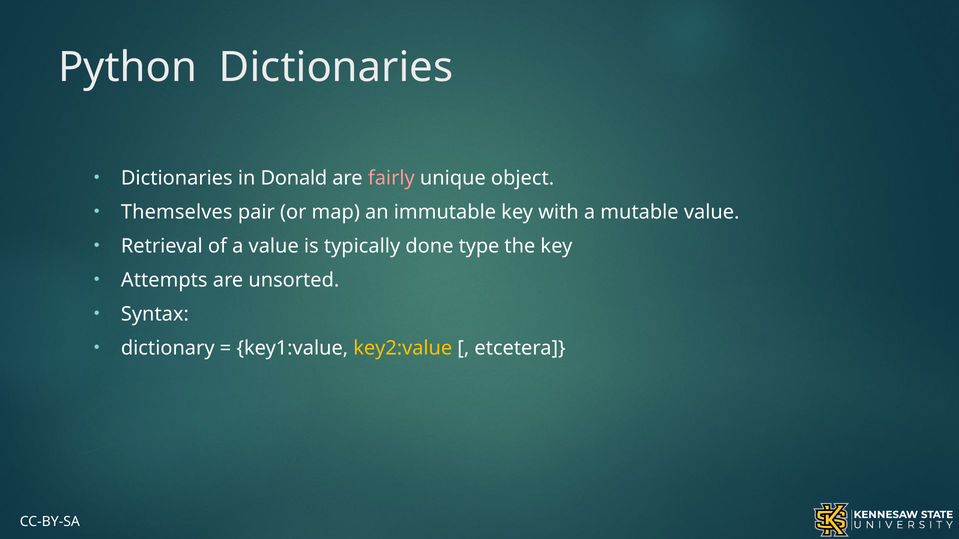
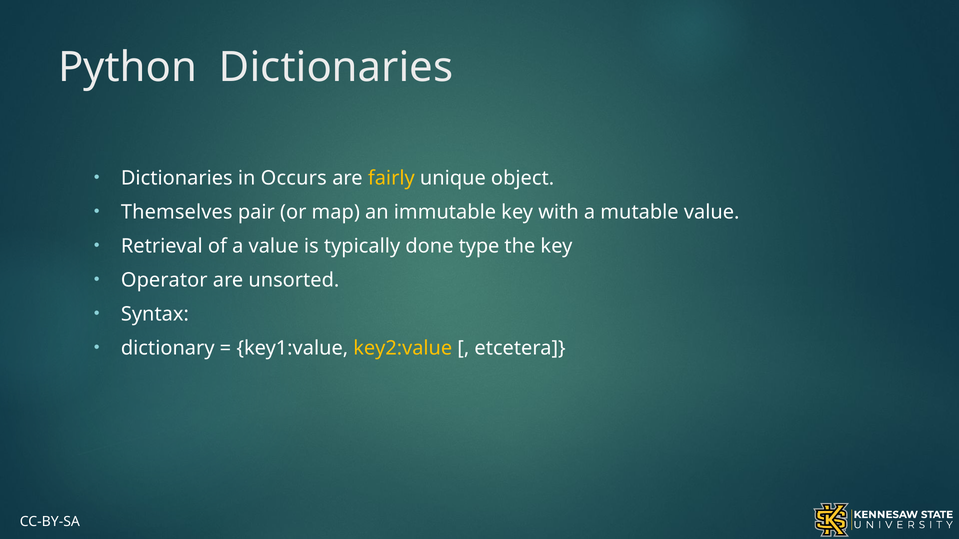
Donald: Donald -> Occurs
fairly colour: pink -> yellow
Attempts: Attempts -> Operator
